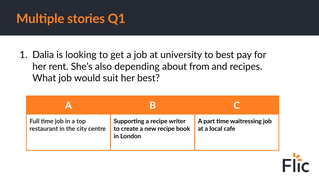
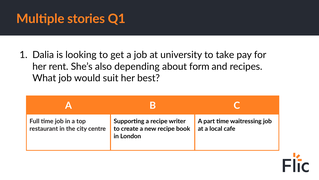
to best: best -> take
from: from -> form
